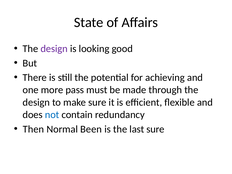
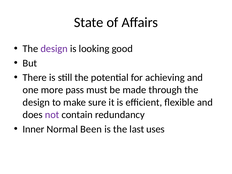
not colour: blue -> purple
Then: Then -> Inner
last sure: sure -> uses
